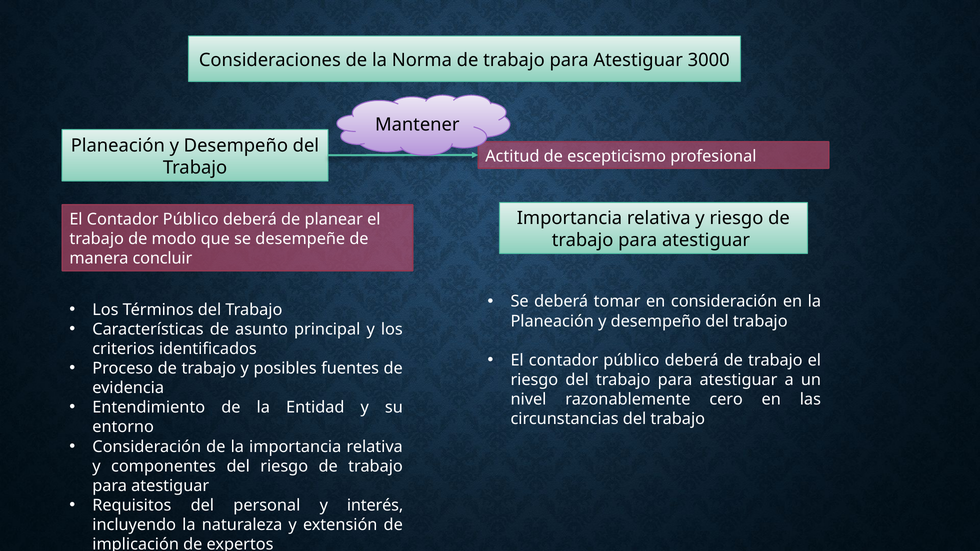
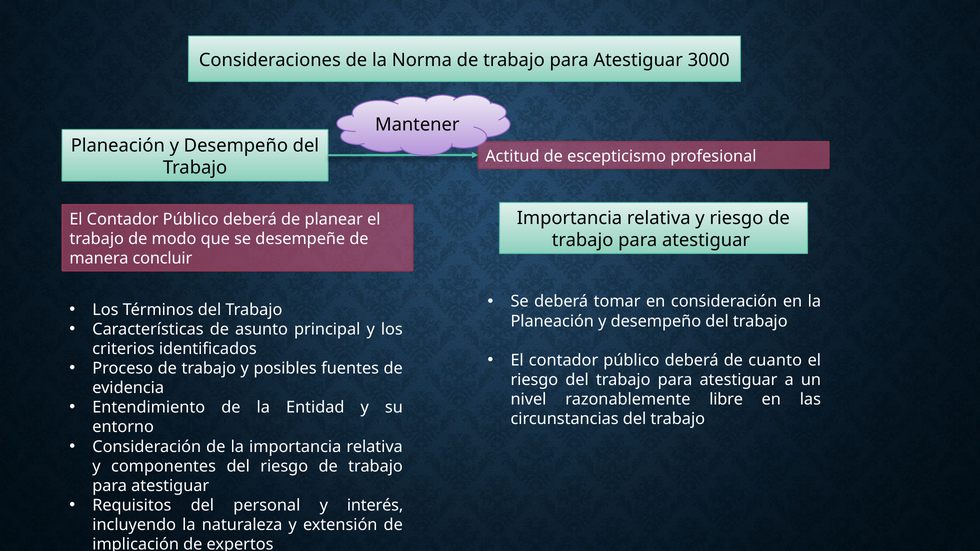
deberá de trabajo: trabajo -> cuanto
cero: cero -> libre
